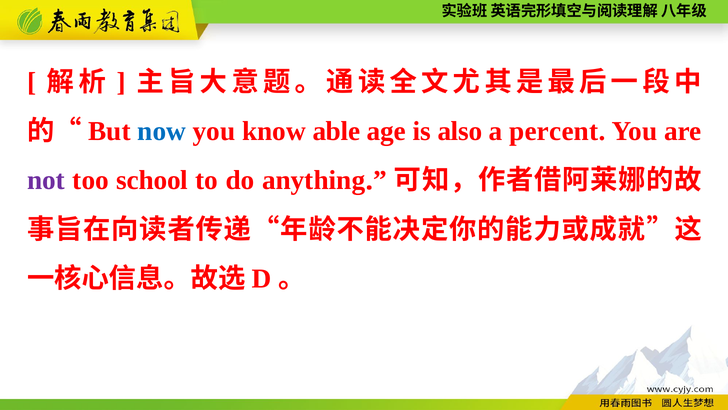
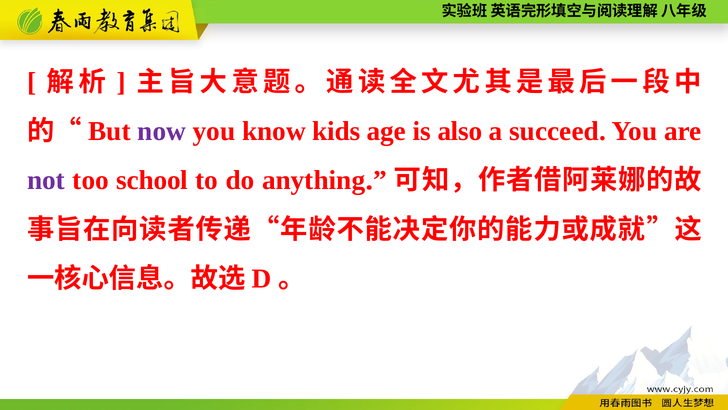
now colour: blue -> purple
able: able -> kids
percent: percent -> succeed
